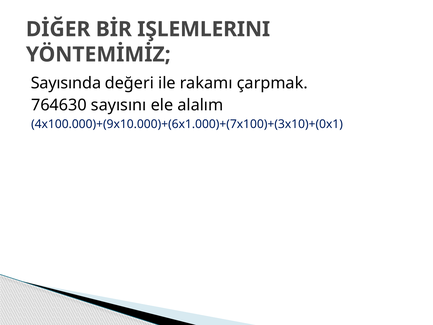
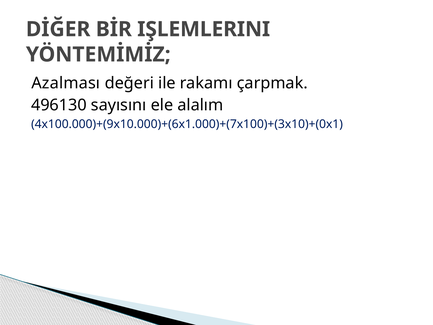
Sayısında: Sayısında -> Azalması
764630: 764630 -> 496130
